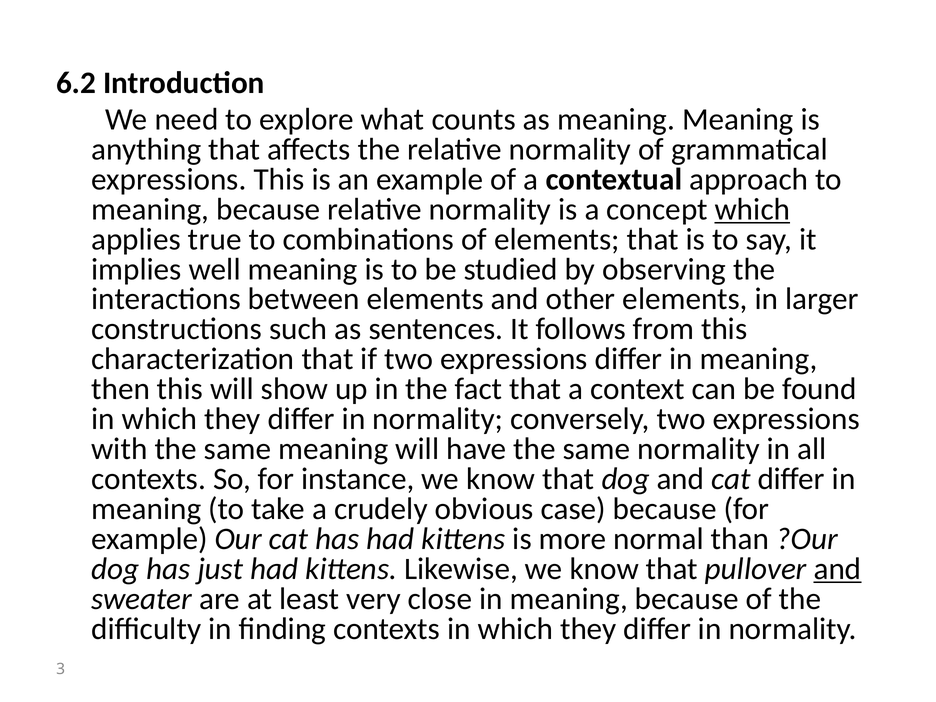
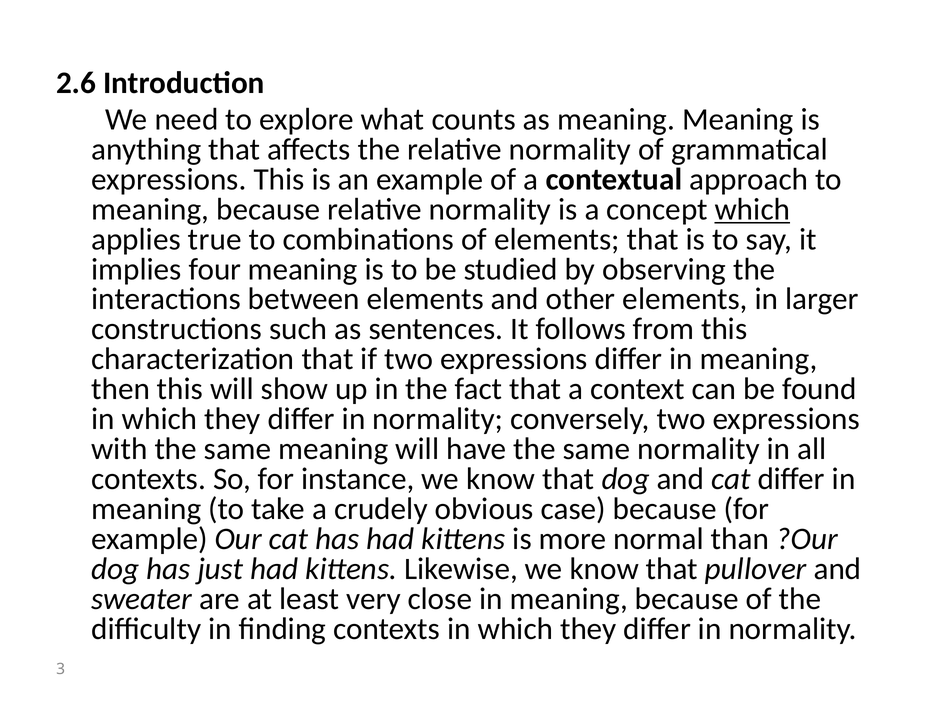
6.2: 6.2 -> 2.6
well: well -> four
and at (838, 569) underline: present -> none
